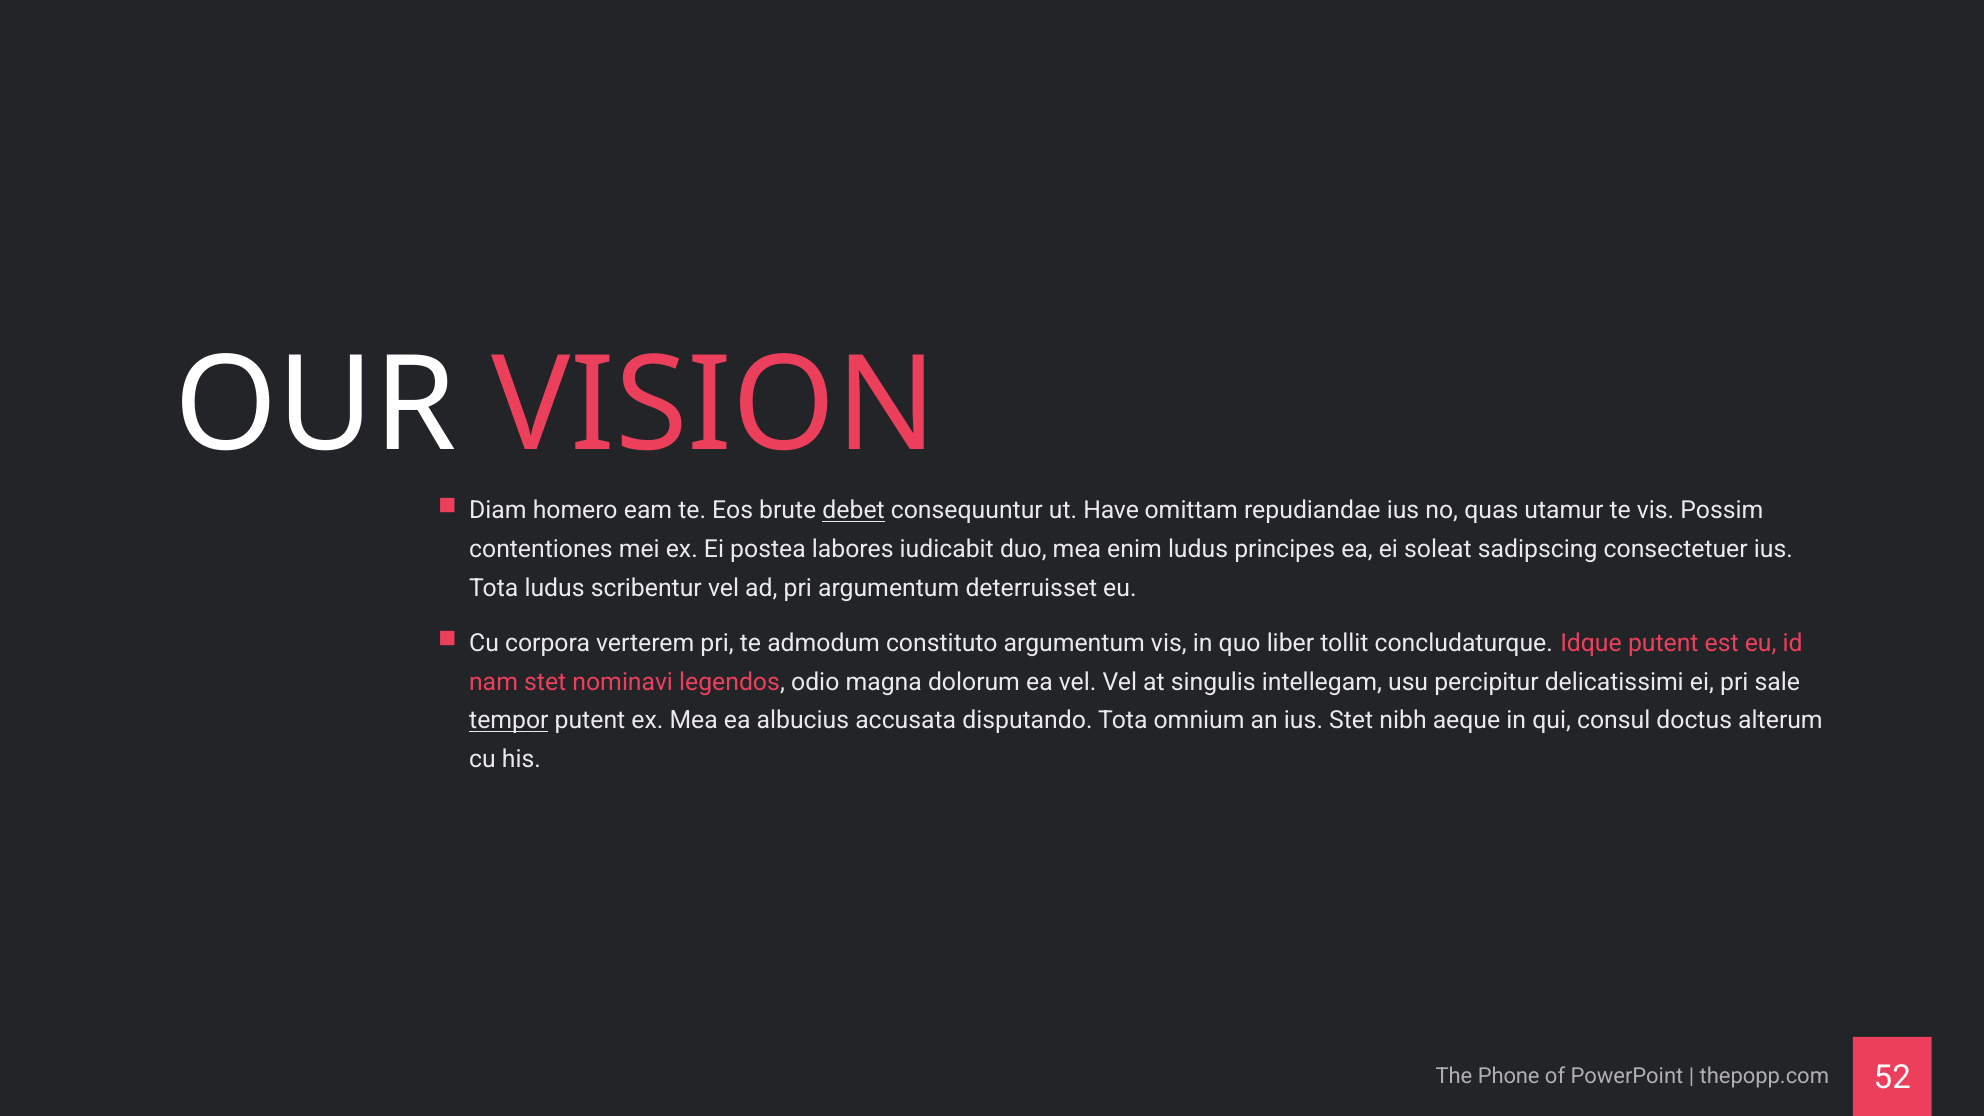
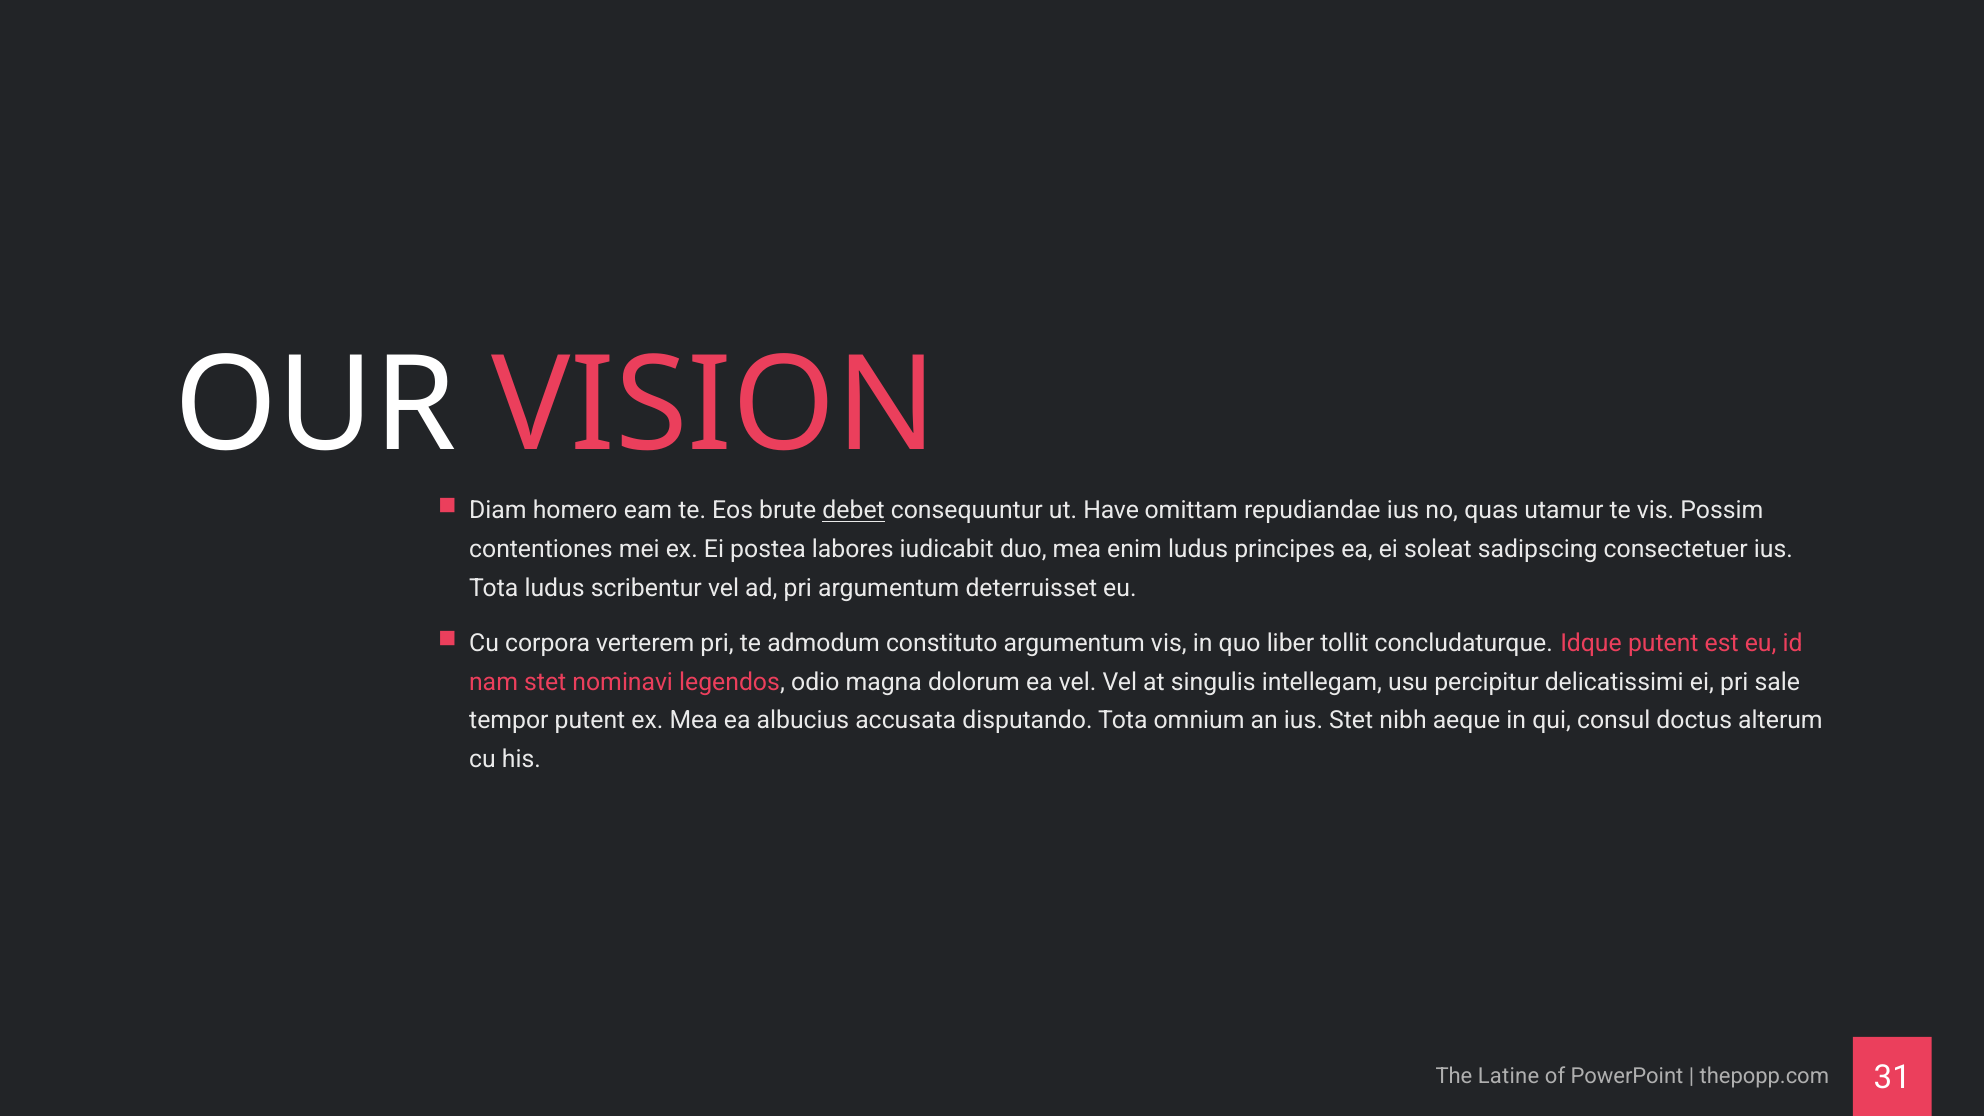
tempor underline: present -> none
Phone: Phone -> Latine
52: 52 -> 31
